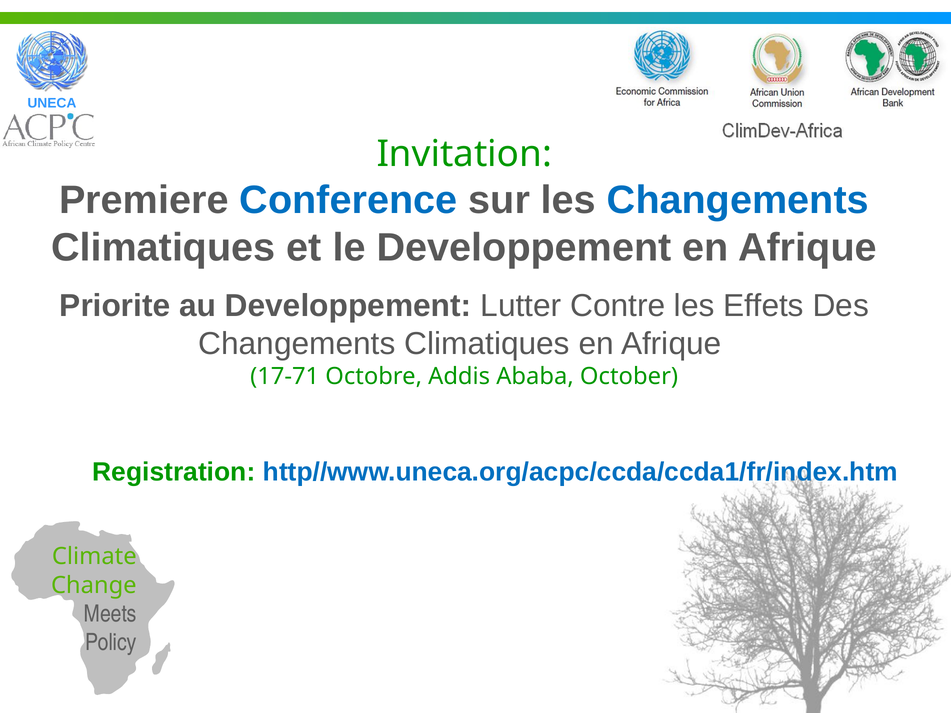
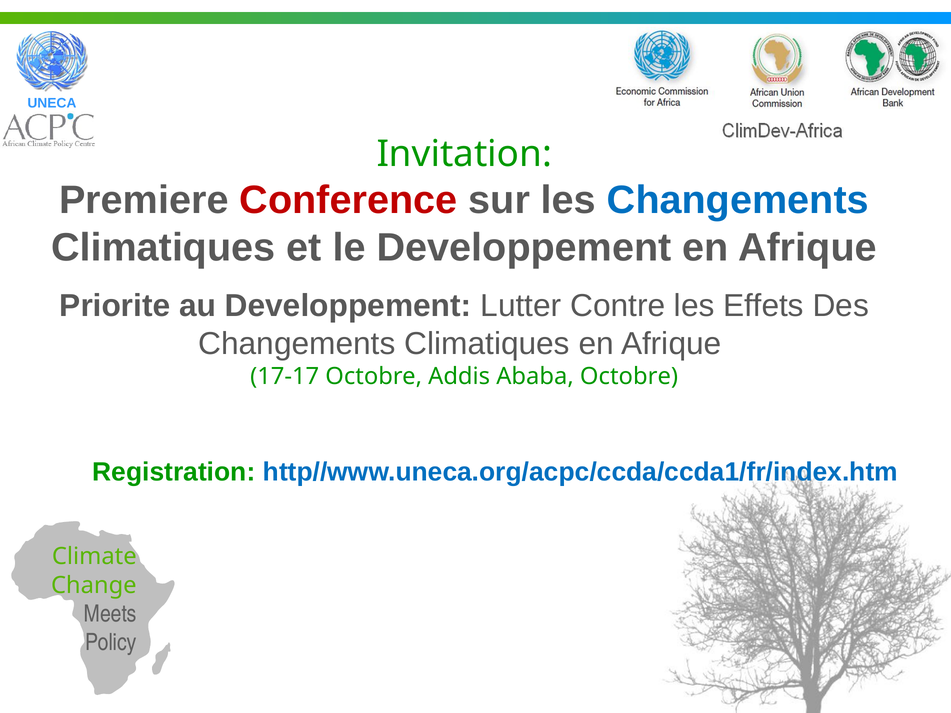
Conference colour: blue -> red
17-71: 17-71 -> 17-17
Ababa October: October -> Octobre
